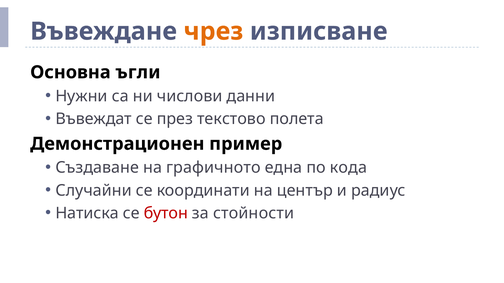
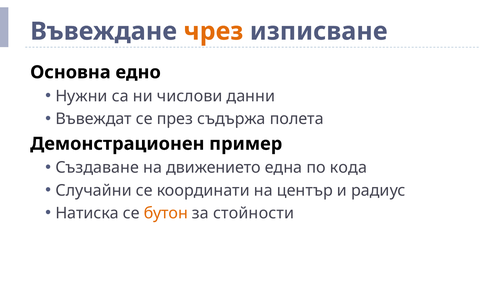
ъгли: ъгли -> едно
текстово: текстово -> съдържа
графичното: графичното -> движението
бутон colour: red -> orange
